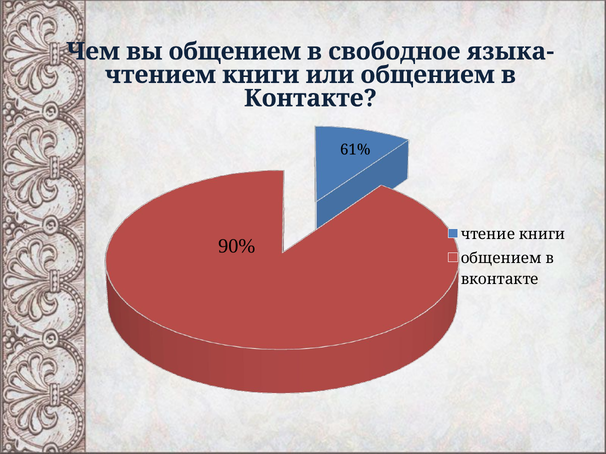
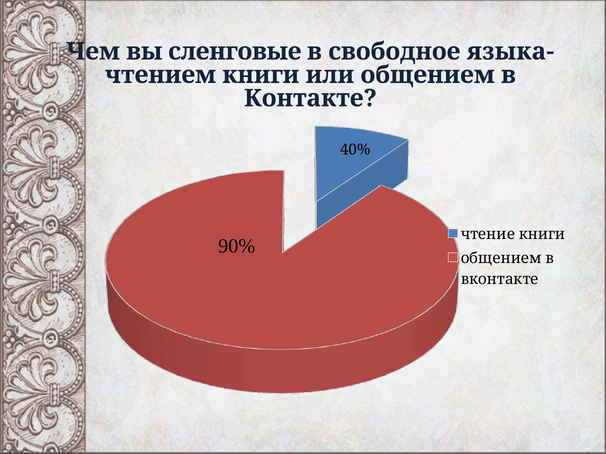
вы общением: общением -> сленговые
61%: 61% -> 40%
